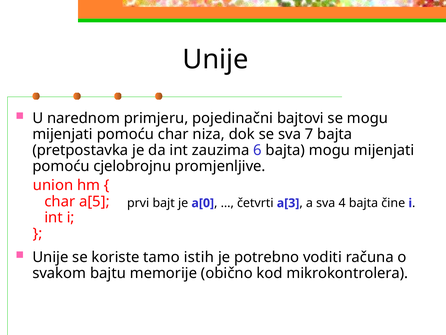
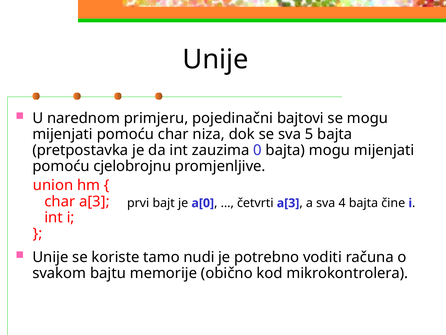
7: 7 -> 5
6: 6 -> 0
char a[5: a[5 -> a[3
istih: istih -> nudi
